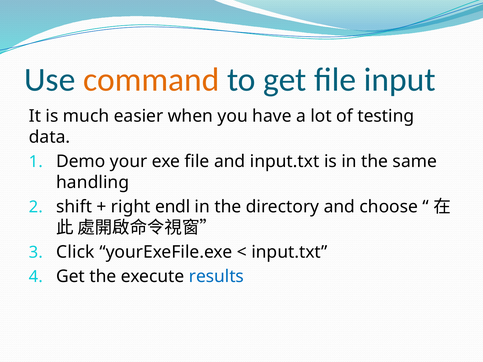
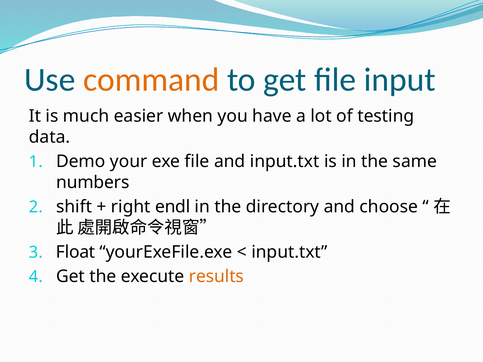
handling: handling -> numbers
Click: Click -> Float
results colour: blue -> orange
